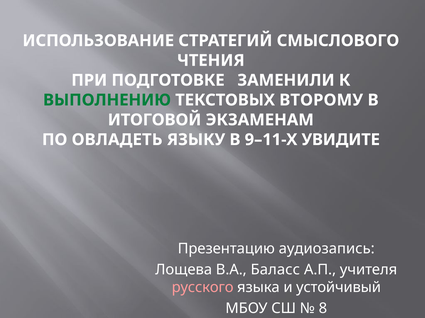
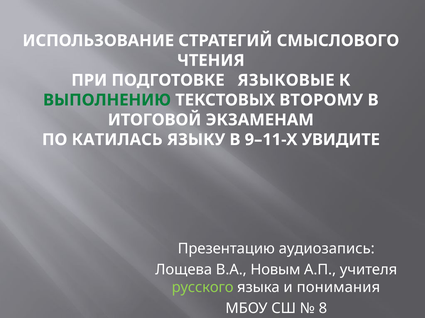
ЗАМЕНИЛИ: ЗАМЕНИЛИ -> ЯЗЫКОВЫЕ
ОВЛАДЕТЬ: ОВЛАДЕТЬ -> КАТИЛАСЬ
Баласс: Баласс -> Новым
русского colour: pink -> light green
устойчивый: устойчивый -> понимания
